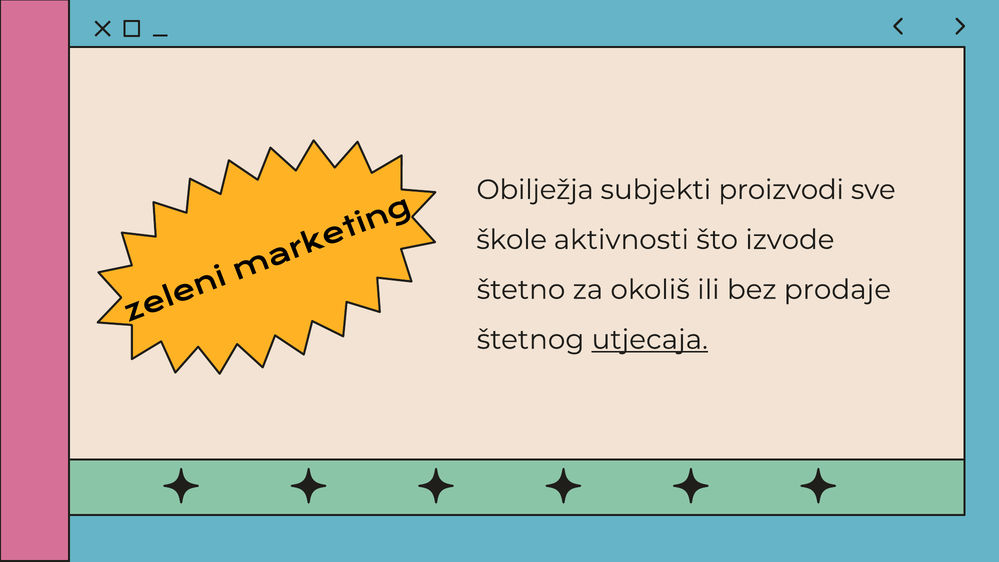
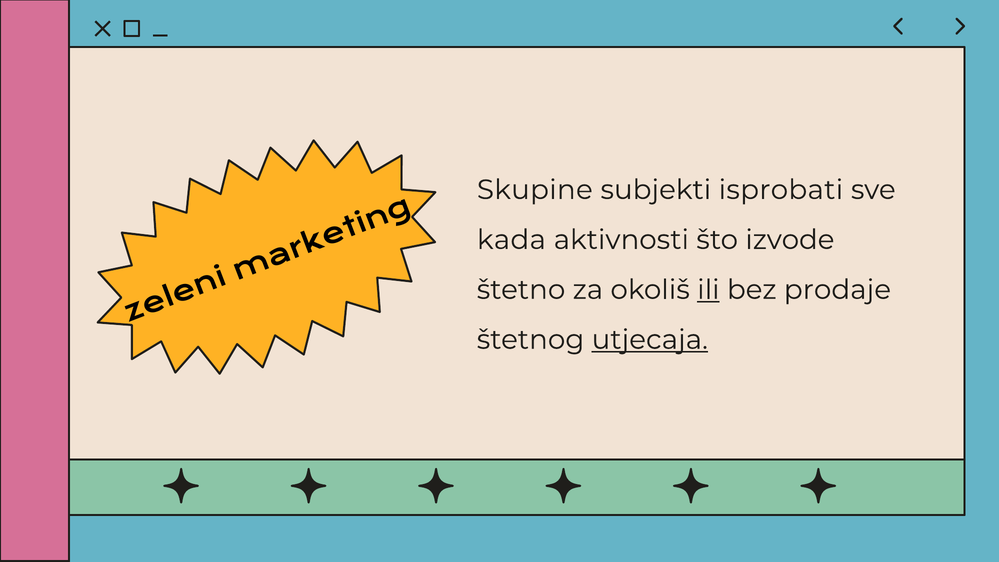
Obilježja: Obilježja -> Skupine
proizvodi: proizvodi -> isprobati
škole: škole -> kada
ili underline: none -> present
